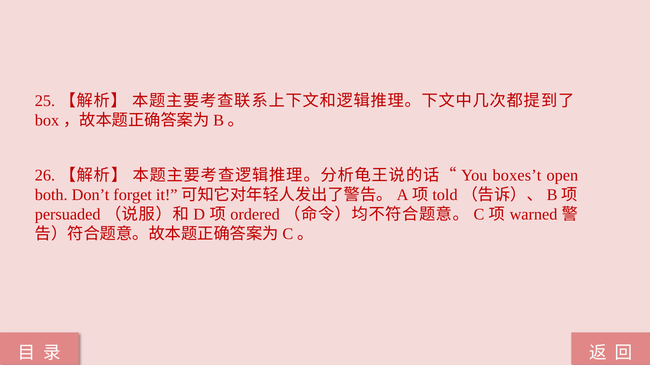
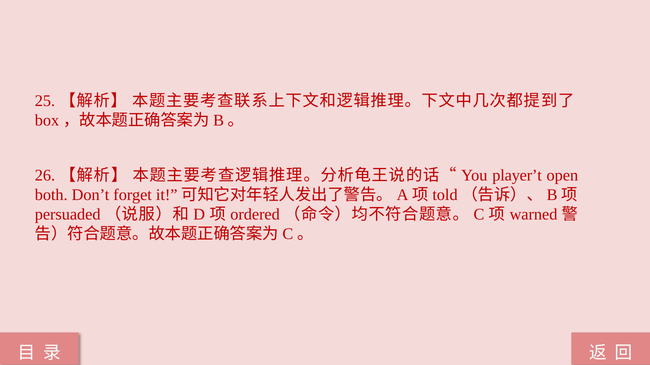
boxes’t: boxes’t -> player’t
